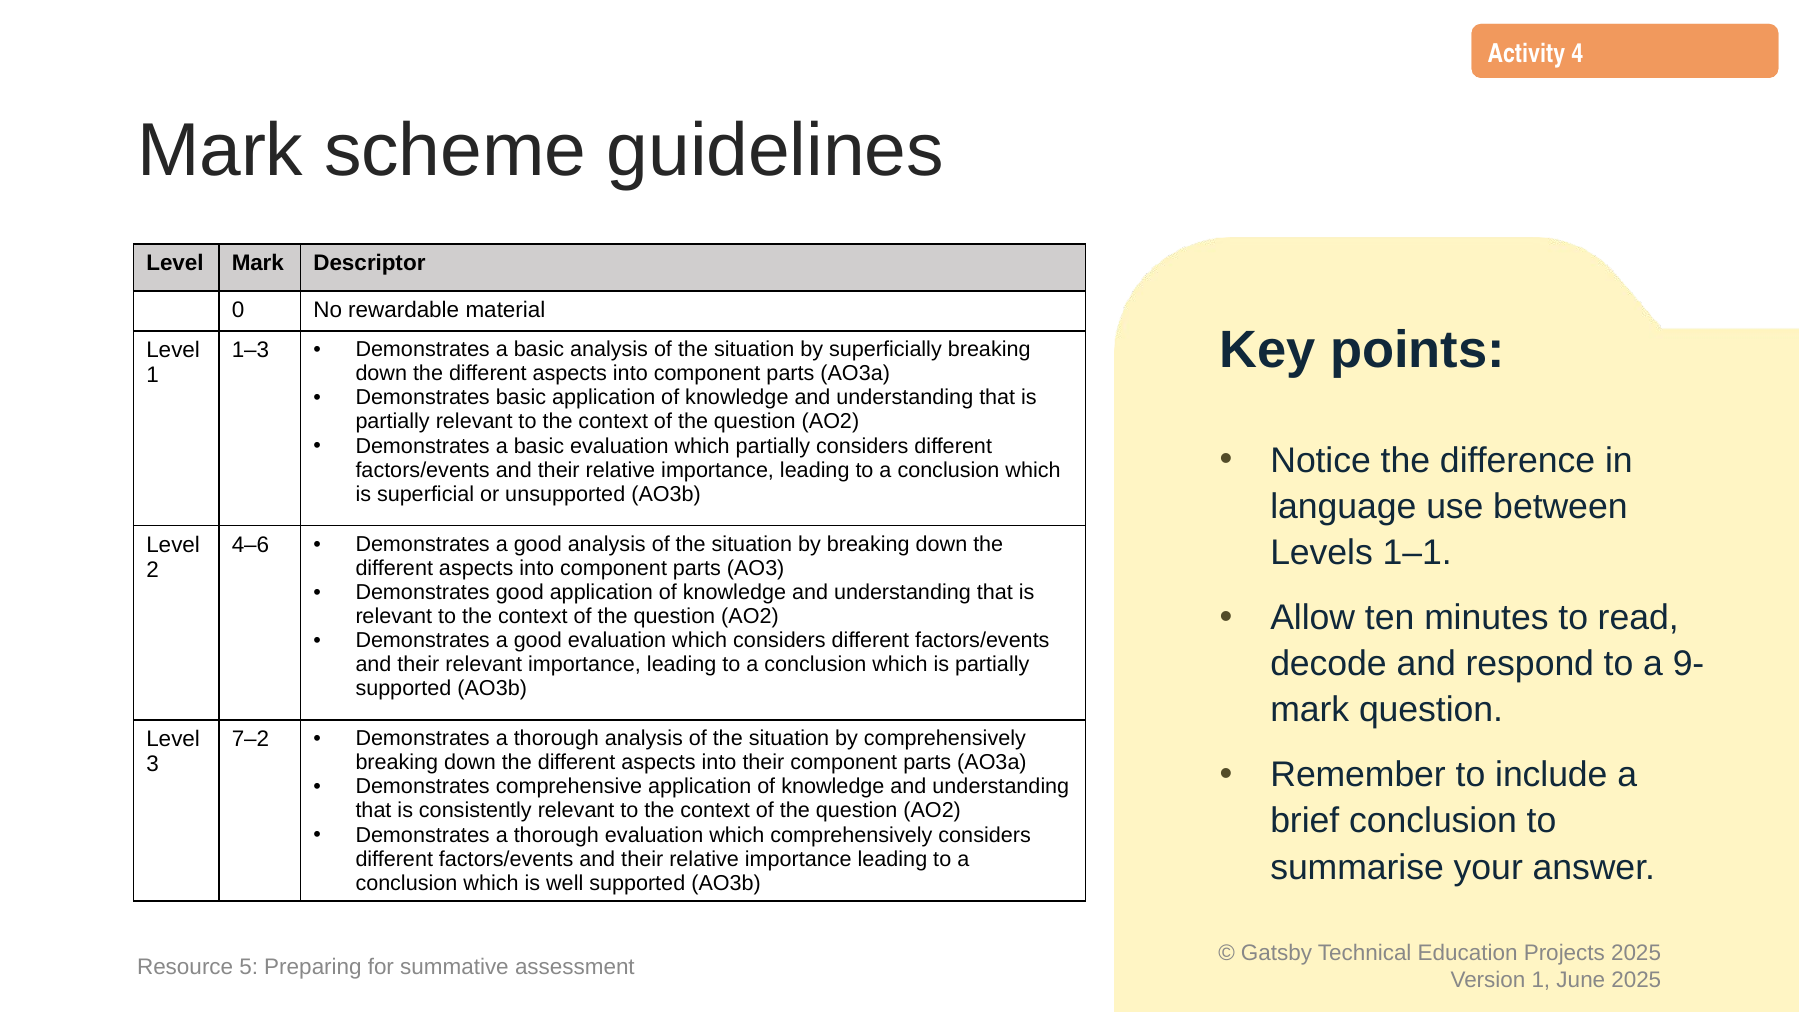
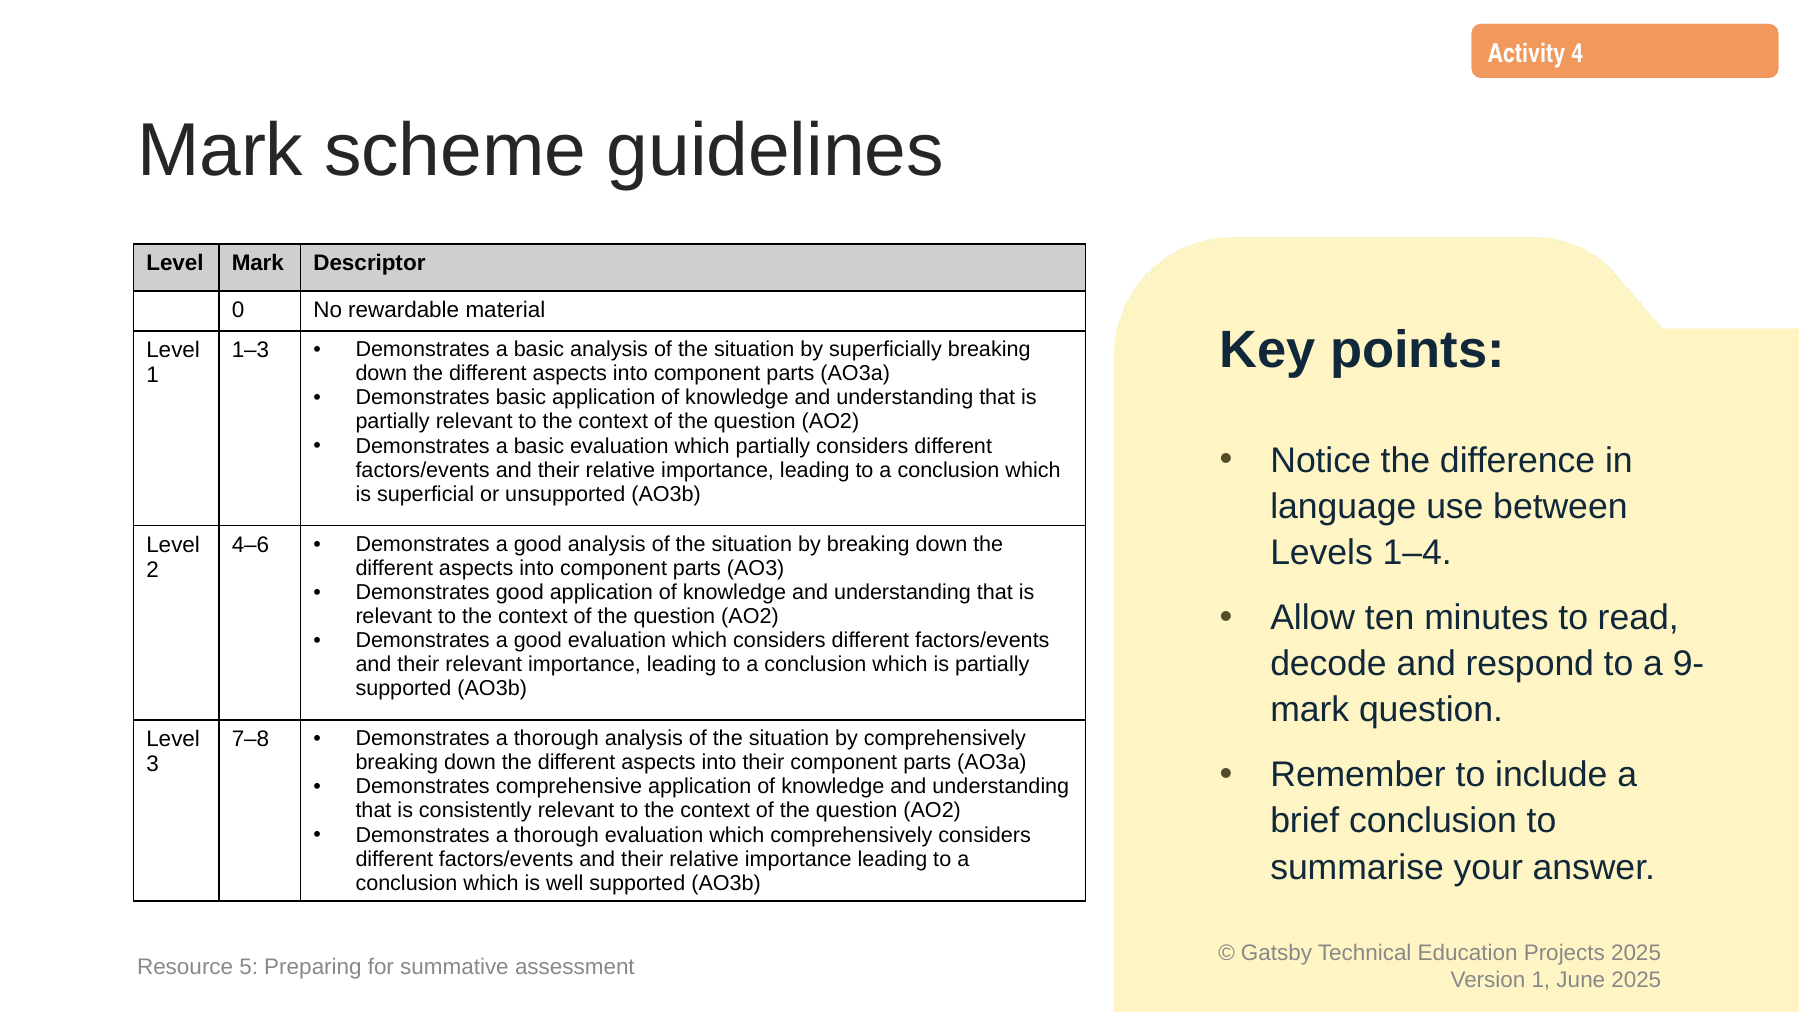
1–1: 1–1 -> 1–4
7–2: 7–2 -> 7–8
